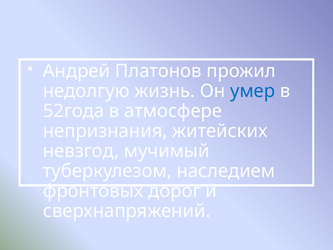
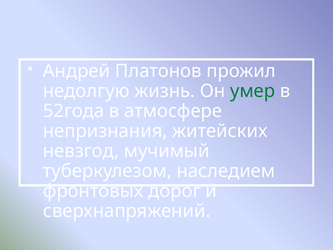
умер colour: blue -> green
